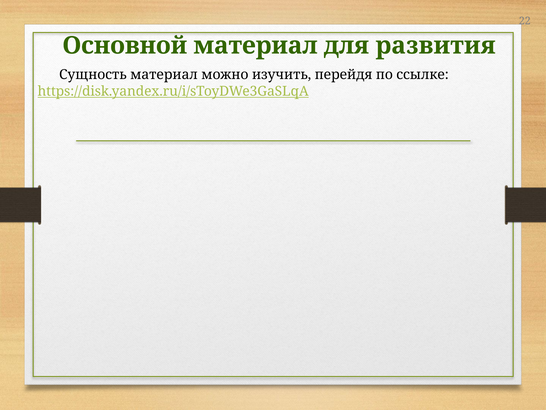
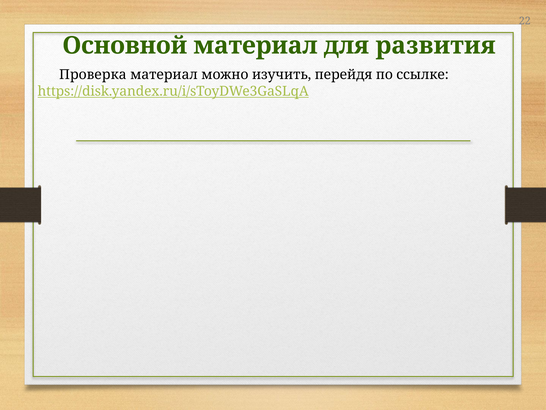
Сущность: Сущность -> Проверка
